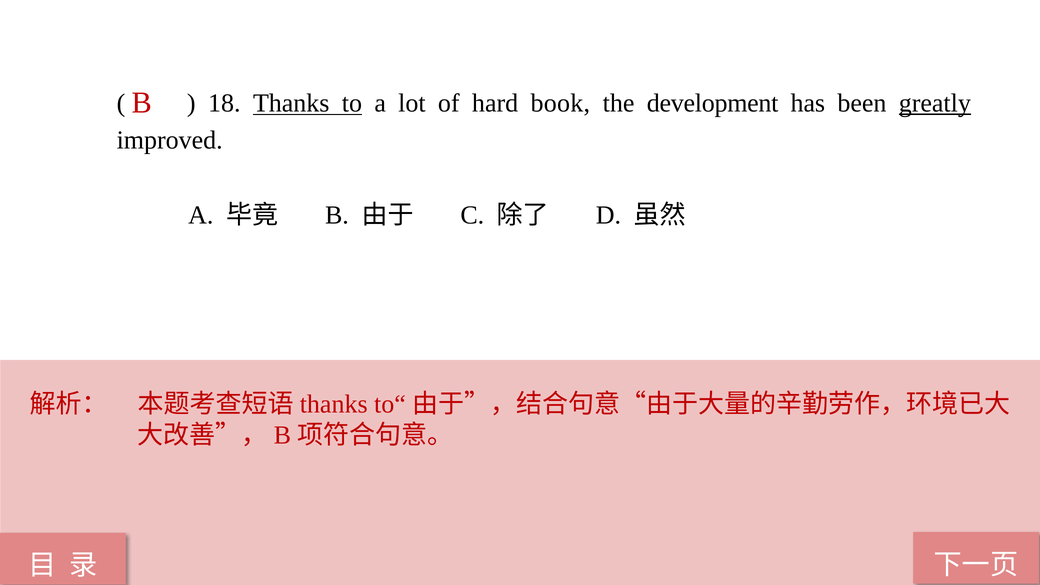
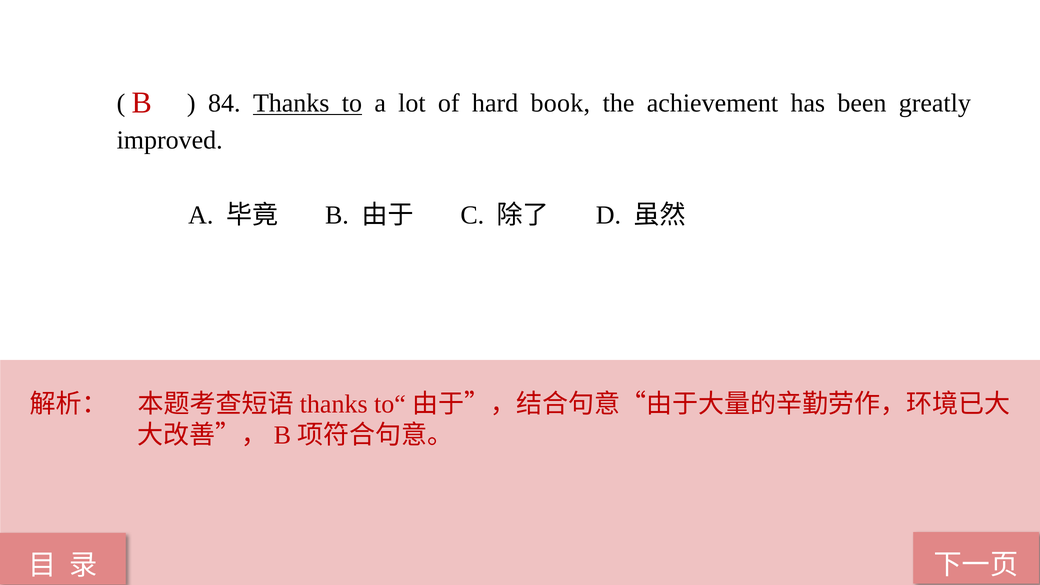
18: 18 -> 84
development: development -> achievement
greatly underline: present -> none
